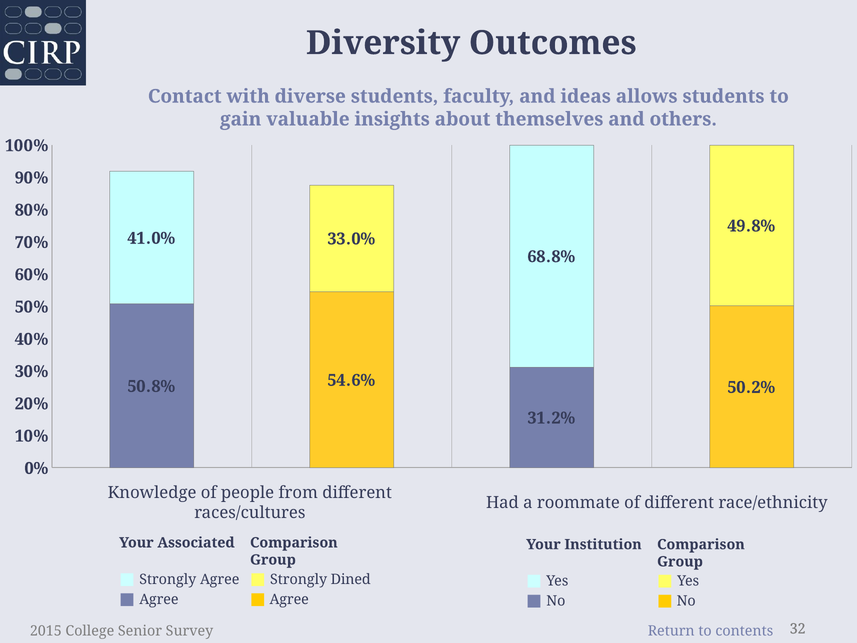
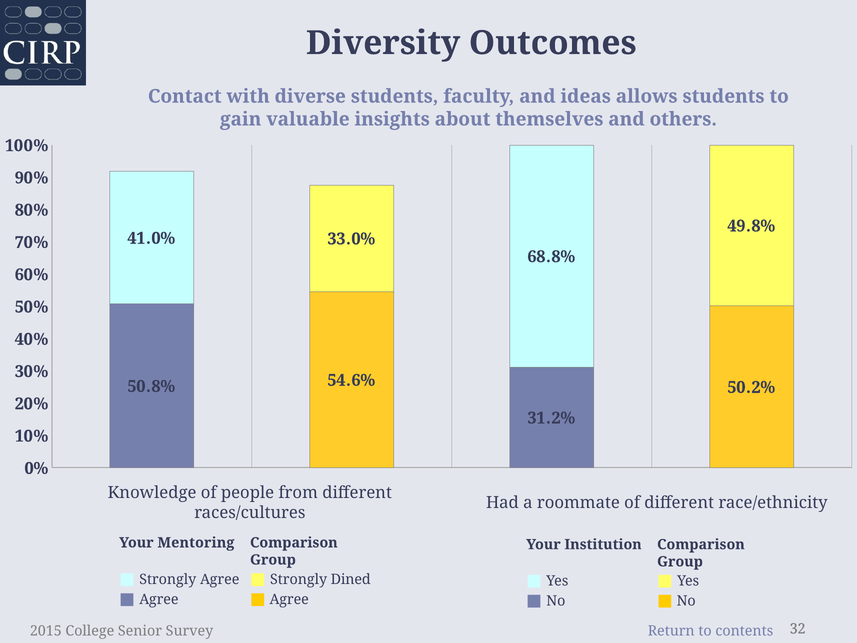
Associated: Associated -> Mentoring
